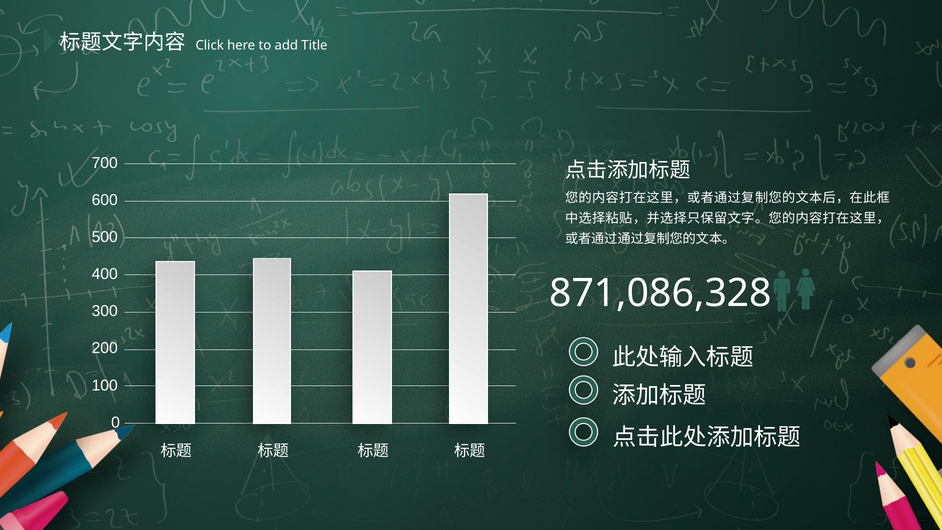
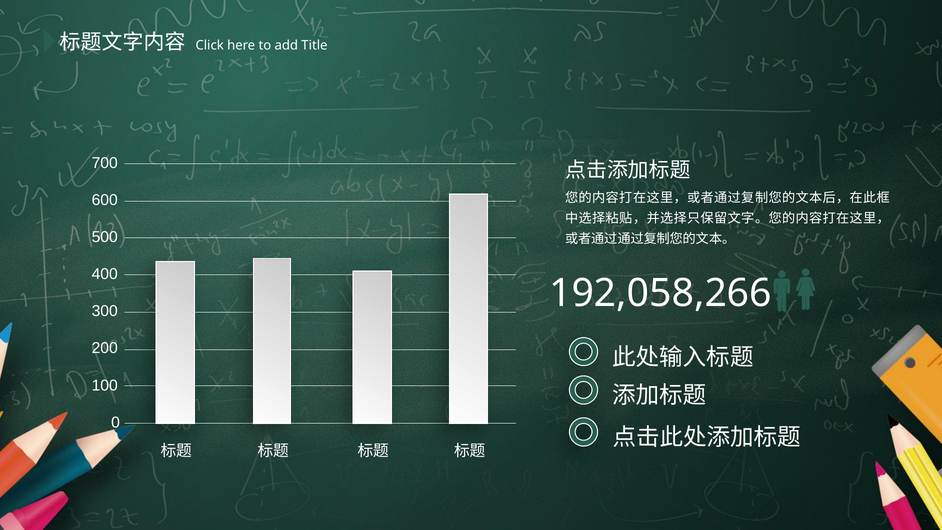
871,086,328: 871,086,328 -> 192,058,266
